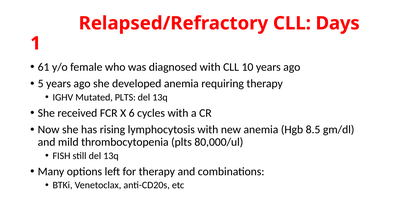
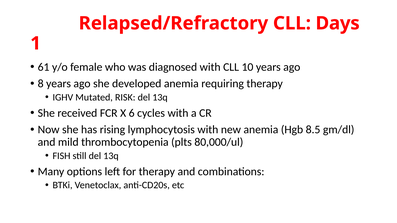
5: 5 -> 8
Mutated PLTS: PLTS -> RISK
